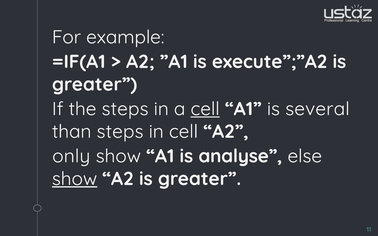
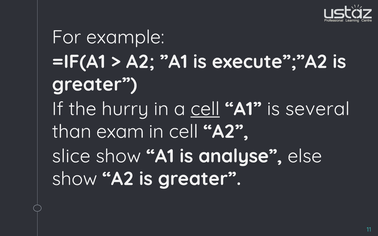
the steps: steps -> hurry
than steps: steps -> exam
only: only -> slice
show at (75, 179) underline: present -> none
